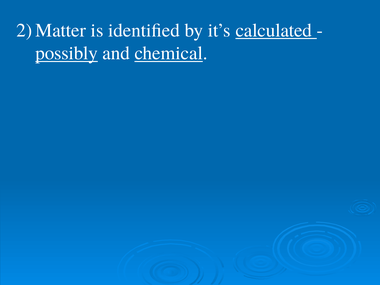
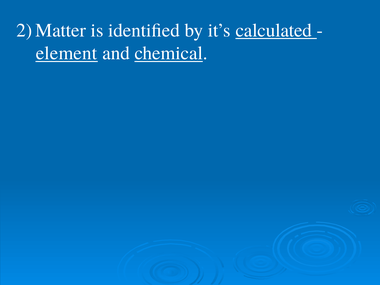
possibly: possibly -> element
